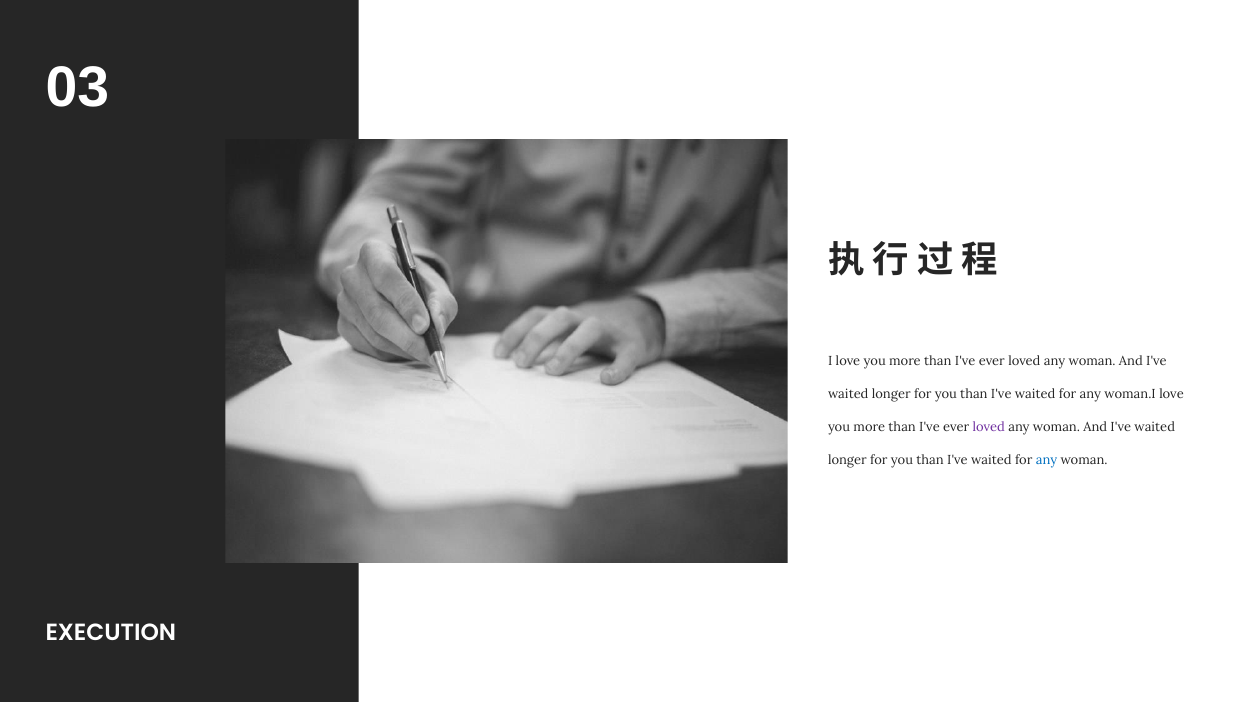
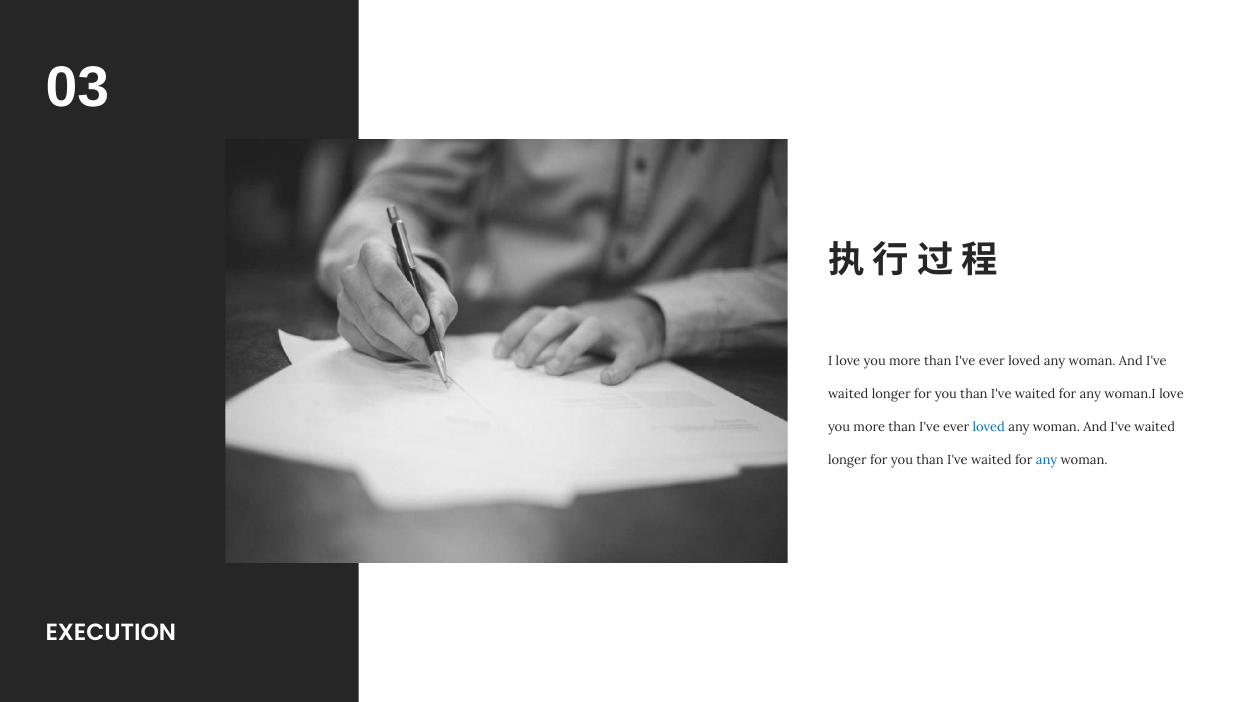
loved at (989, 427) colour: purple -> blue
